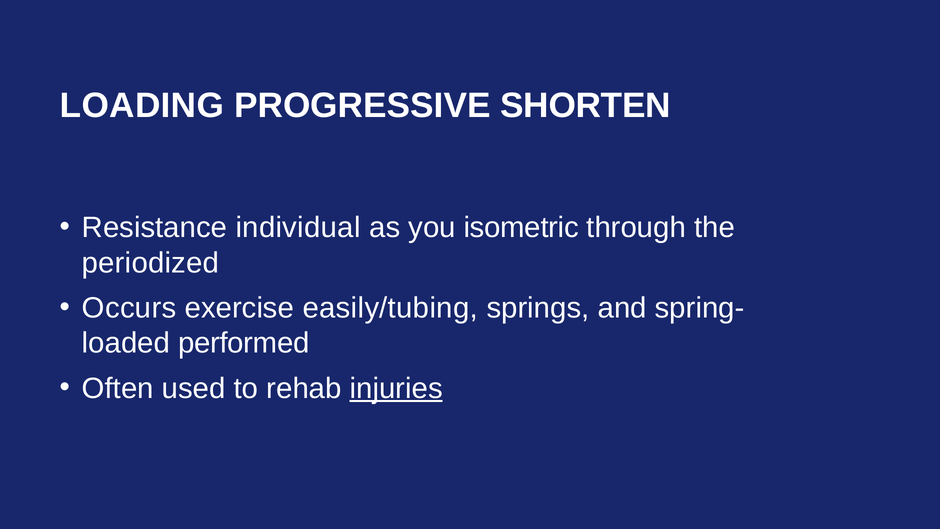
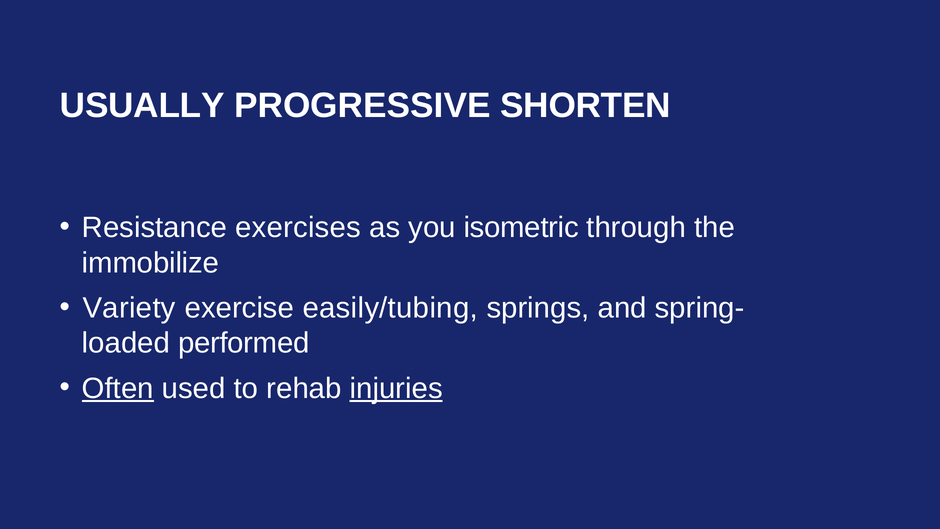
LOADING: LOADING -> USUALLY
individual: individual -> exercises
periodized: periodized -> immobilize
Occurs: Occurs -> Variety
Often underline: none -> present
